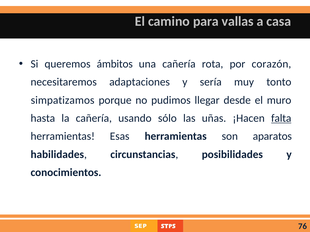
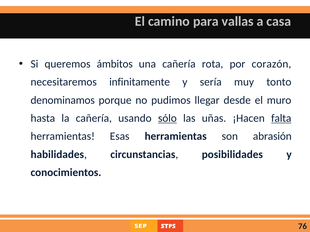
adaptaciones: adaptaciones -> infinitamente
simpatizamos: simpatizamos -> denominamos
sólo underline: none -> present
aparatos: aparatos -> abrasión
